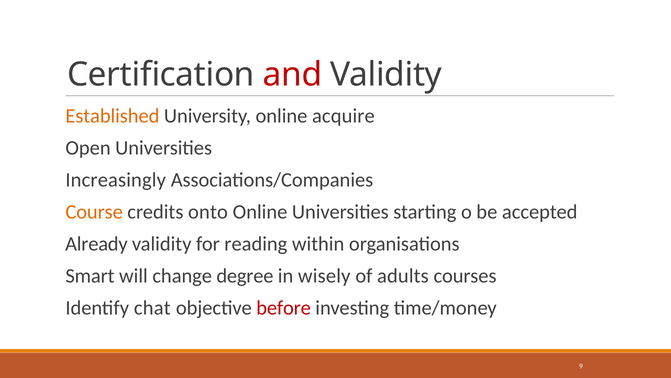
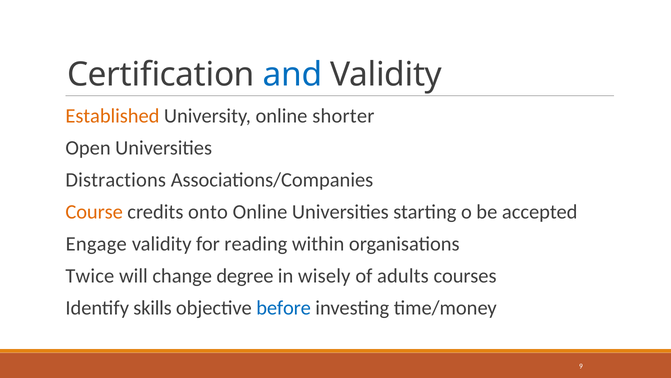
and colour: red -> blue
acquire: acquire -> shorter
Increasingly: Increasingly -> Distractions
Already: Already -> Engage
Smart: Smart -> Twice
chat: chat -> skills
before colour: red -> blue
